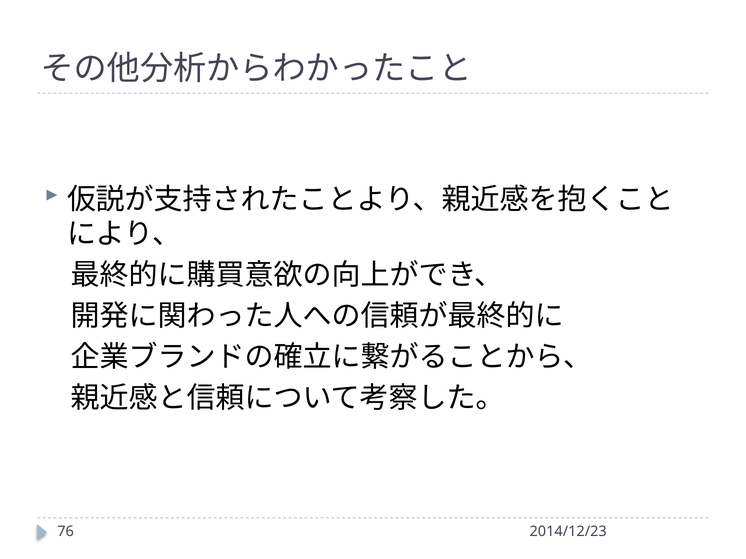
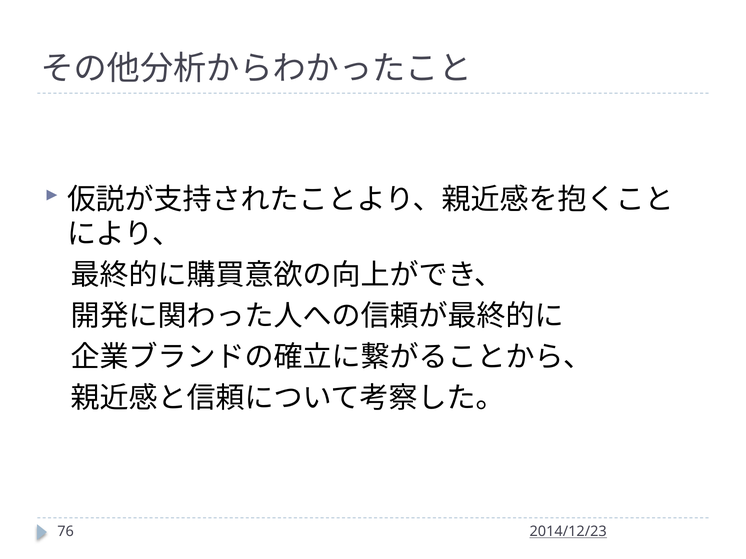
2014/12/23 underline: none -> present
